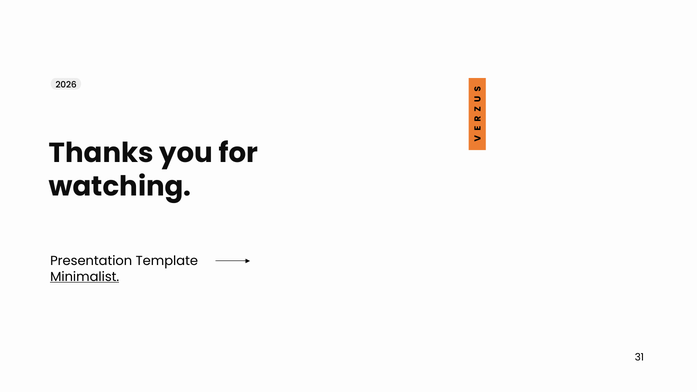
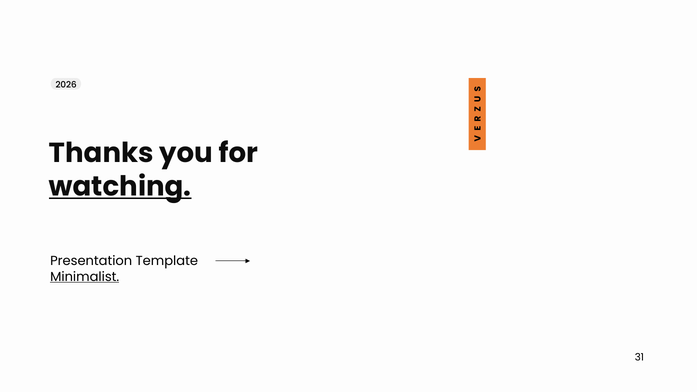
watching underline: none -> present
